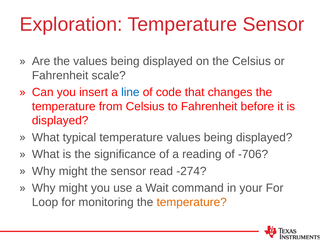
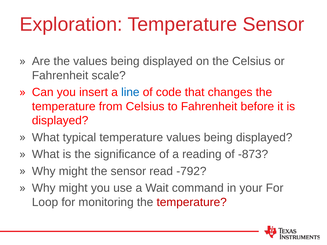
-706: -706 -> -873
-274: -274 -> -792
temperature at (192, 202) colour: orange -> red
